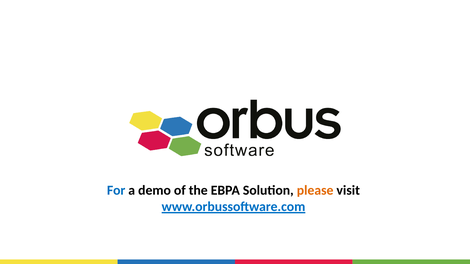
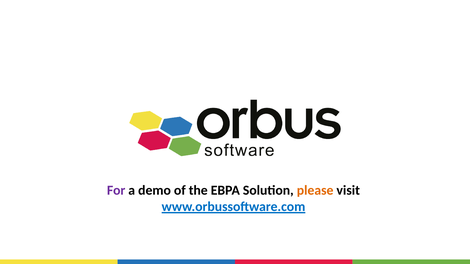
For colour: blue -> purple
